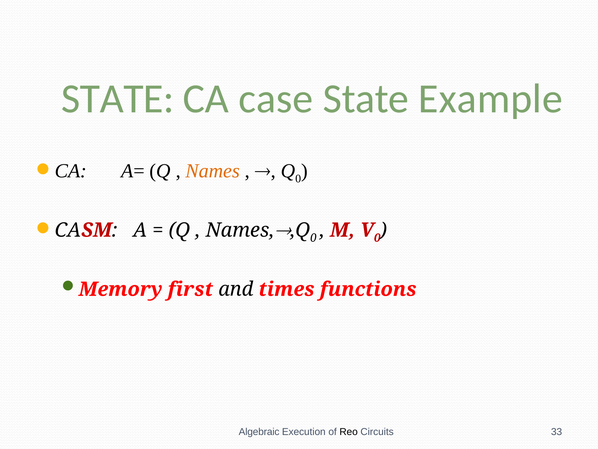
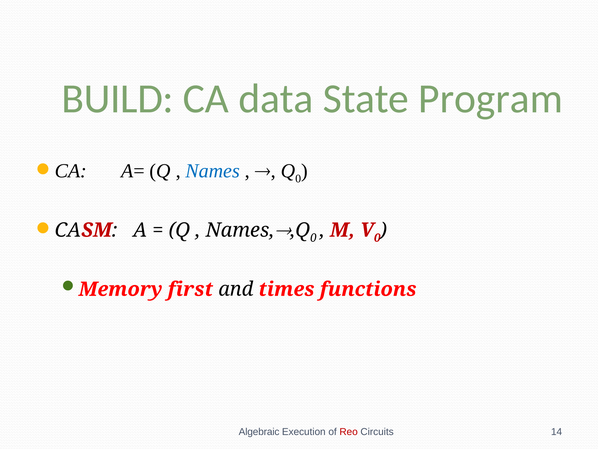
STATE at (118, 99): STATE -> BUILD
case: case -> data
Example: Example -> Program
Names colour: orange -> blue
Reo colour: black -> red
33: 33 -> 14
